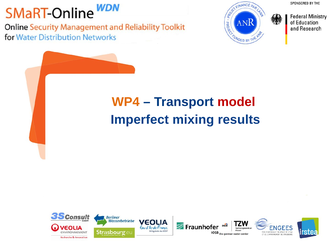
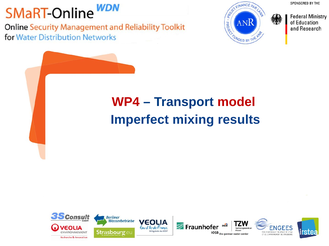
WP4 colour: orange -> red
